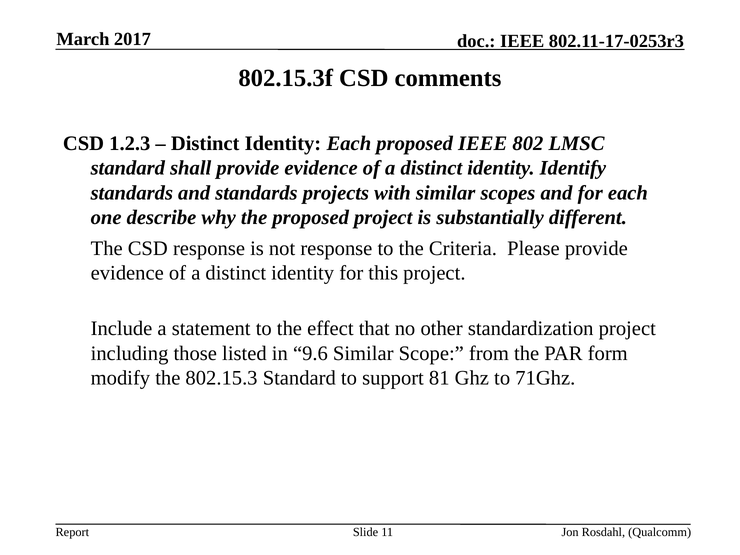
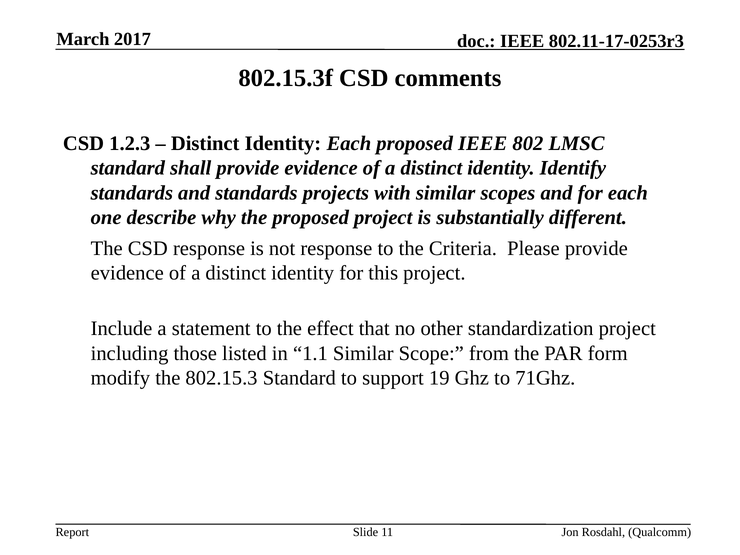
9.6: 9.6 -> 1.1
81: 81 -> 19
